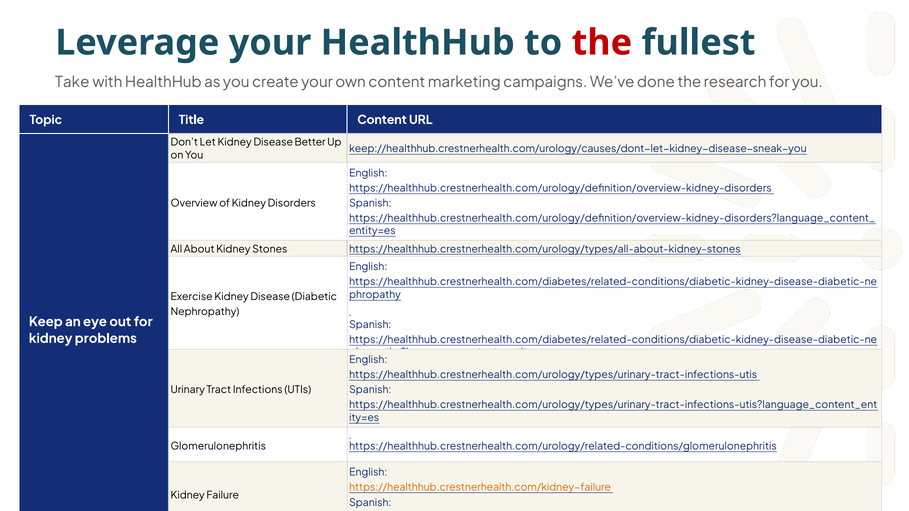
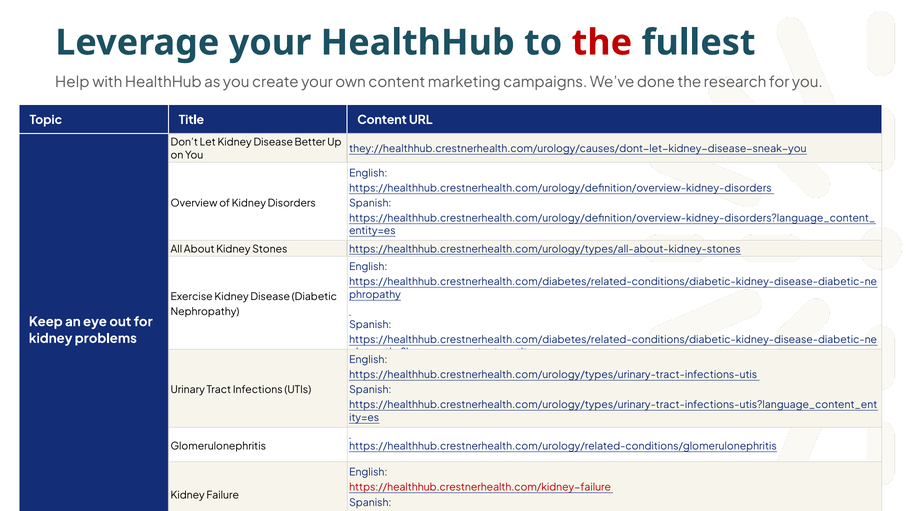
Take: Take -> Help
keep://healthhub.crestnerhealth.com/urology/causes/dont-let-kidney-disease-sneak-you: keep://healthhub.crestnerhealth.com/urology/causes/dont-let-kidney-disease-sneak-you -> they://healthhub.crestnerhealth.com/urology/causes/dont-let-kidney-disease-sneak-you
https://healthhub.crestnerhealth.com/kidney-failure colour: orange -> red
